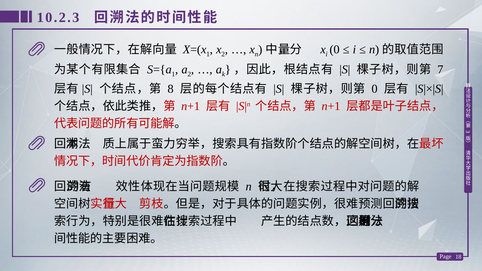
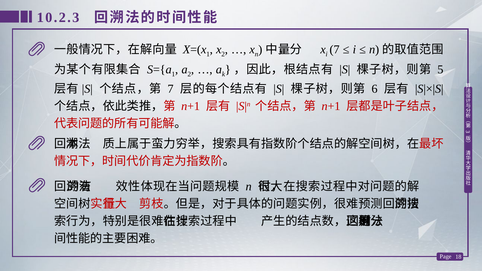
i 0: 0 -> 7
7: 7 -> 5
8 at (171, 89): 8 -> 7
0 at (375, 89): 0 -> 6
